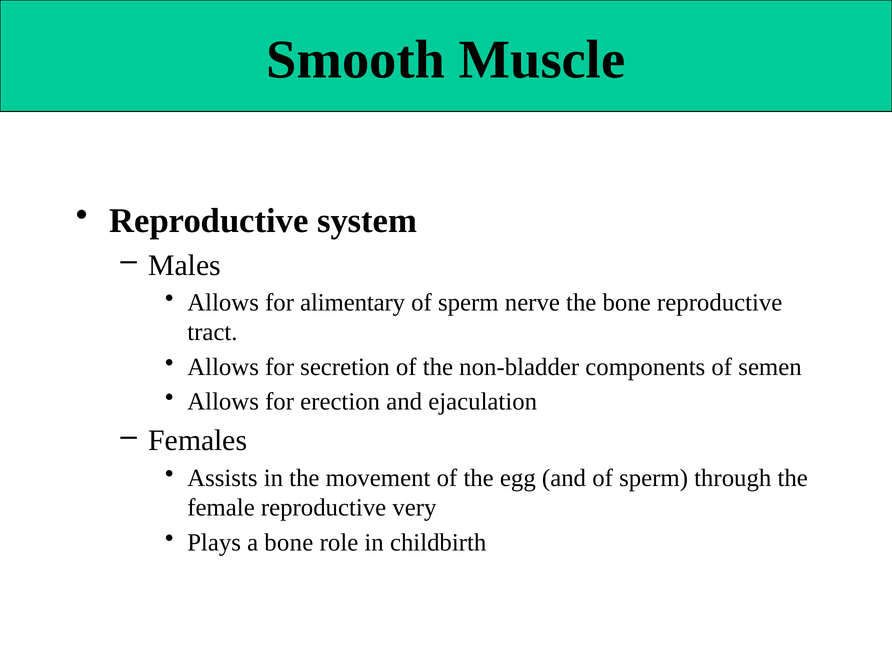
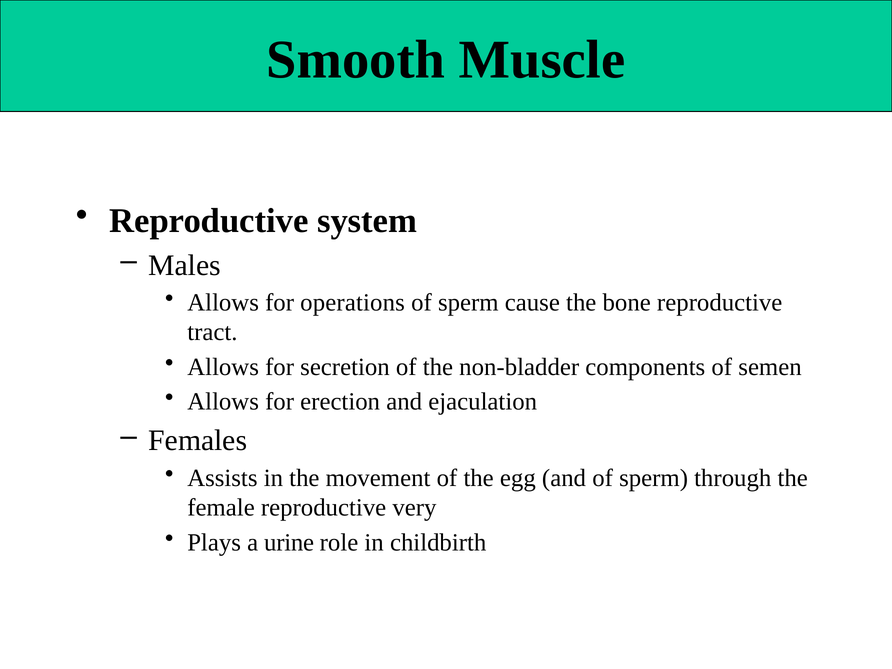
alimentary: alimentary -> operations
nerve: nerve -> cause
a bone: bone -> urine
